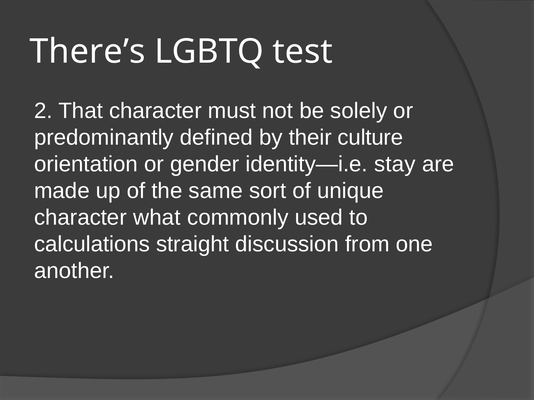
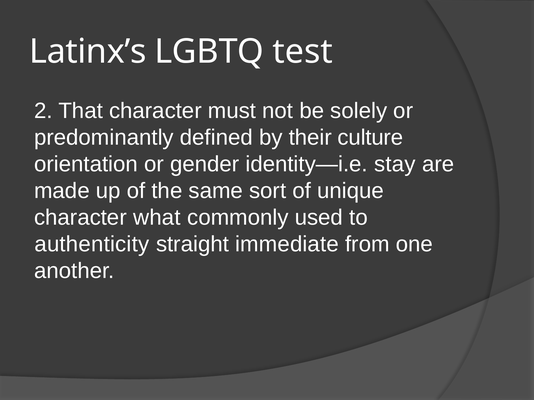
There’s: There’s -> Latinx’s
calculations: calculations -> authenticity
discussion: discussion -> immediate
